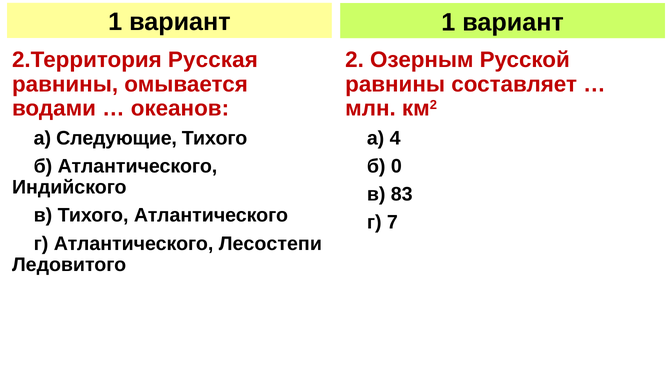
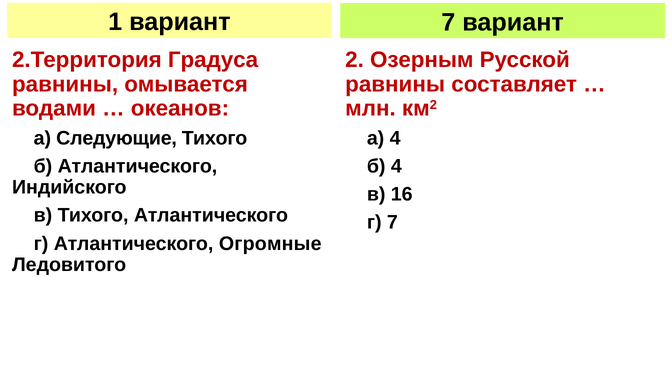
1 at (448, 22): 1 -> 7
Русская: Русская -> Градуса
б 0: 0 -> 4
83: 83 -> 16
Лесостепи: Лесостепи -> Огромные
